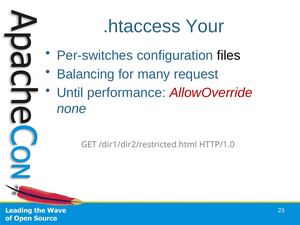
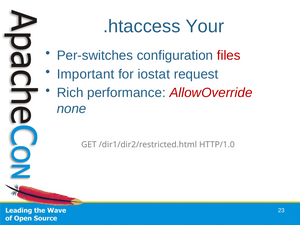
files colour: black -> red
Balancing: Balancing -> Important
many: many -> iostat
Until: Until -> Rich
